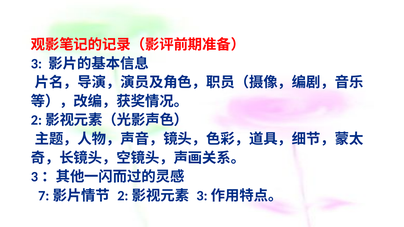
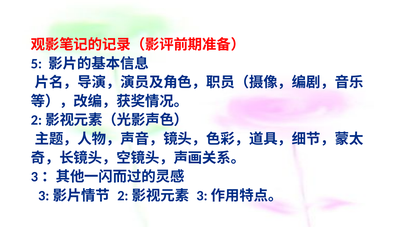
3: 3 -> 5
7: 7 -> 3
